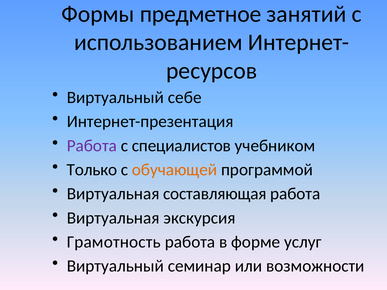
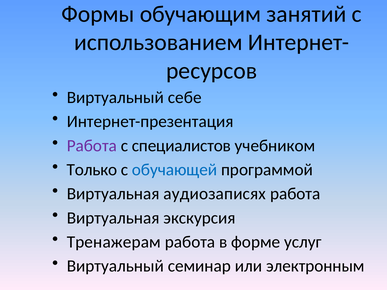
предметное: предметное -> обучающим
обучающей colour: orange -> blue
составляющая: составляющая -> аудиозаписях
Грамотность: Грамотность -> Тренажерам
возможности: возможности -> электронным
